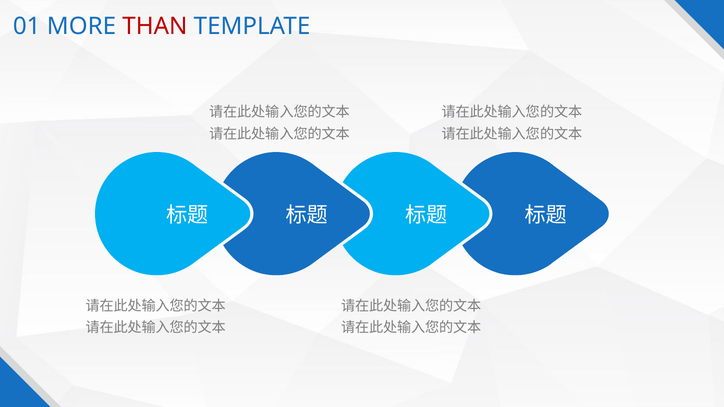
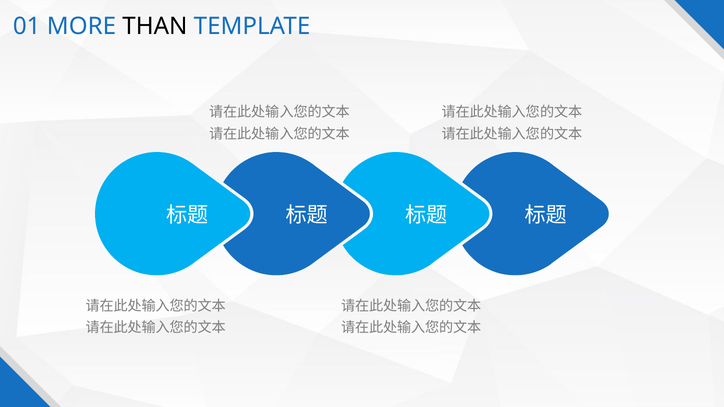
THAN colour: red -> black
